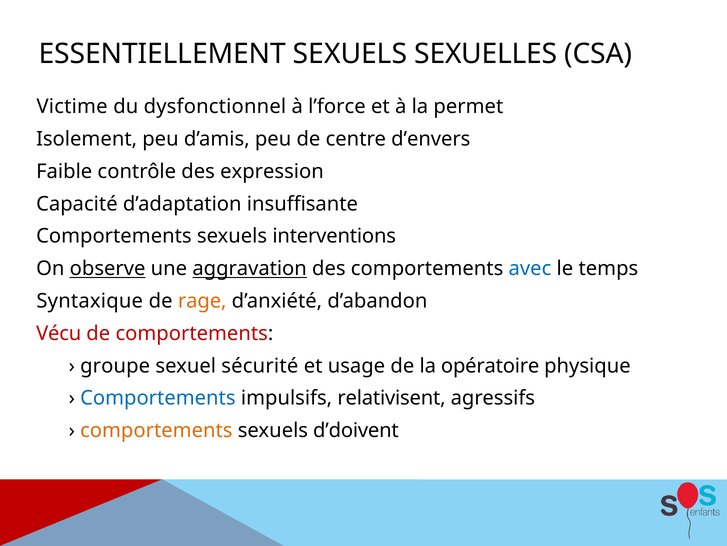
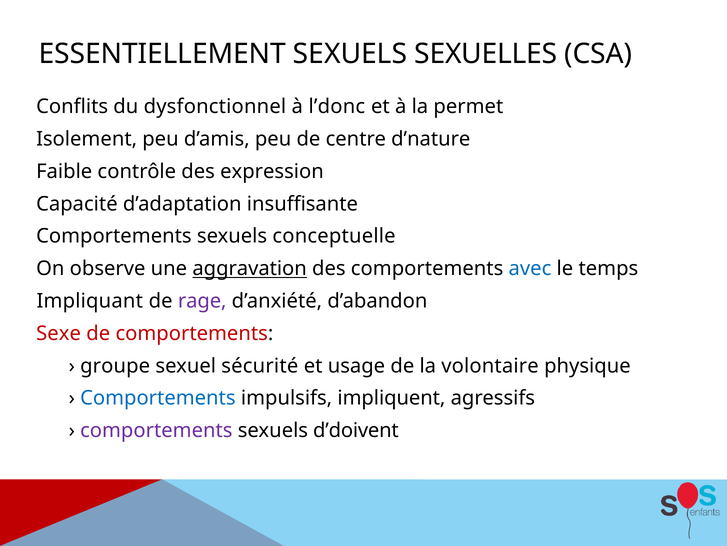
Victime: Victime -> Conflits
l’force: l’force -> l’donc
d’envers: d’envers -> d’nature
interventions: interventions -> conceptuelle
observe underline: present -> none
Syntaxique: Syntaxique -> Impliquant
rage colour: orange -> purple
Vécu: Vécu -> Sexe
opératoire: opératoire -> volontaire
relativisent: relativisent -> impliquent
comportements at (156, 430) colour: orange -> purple
